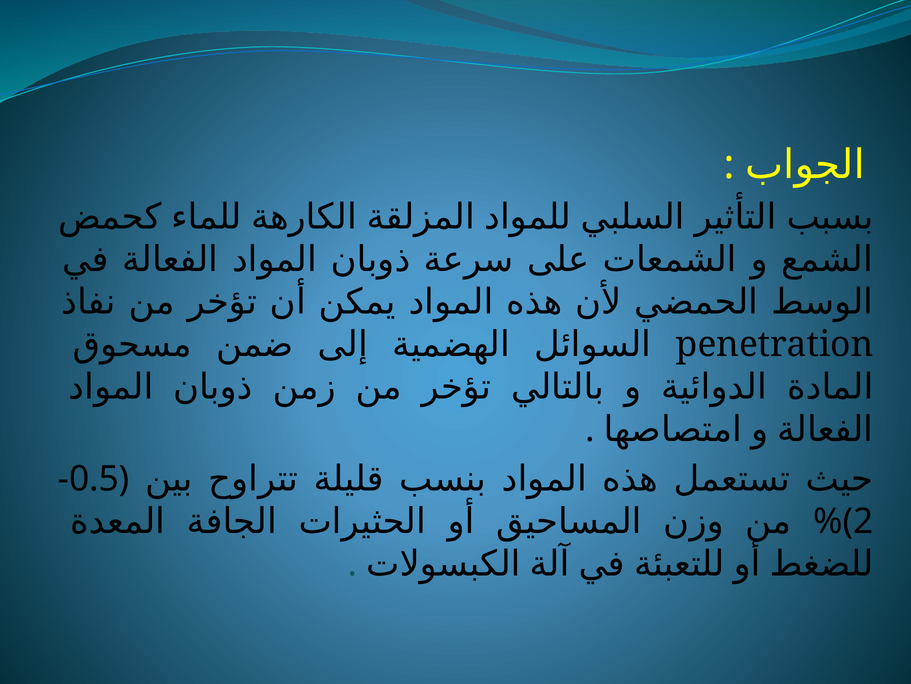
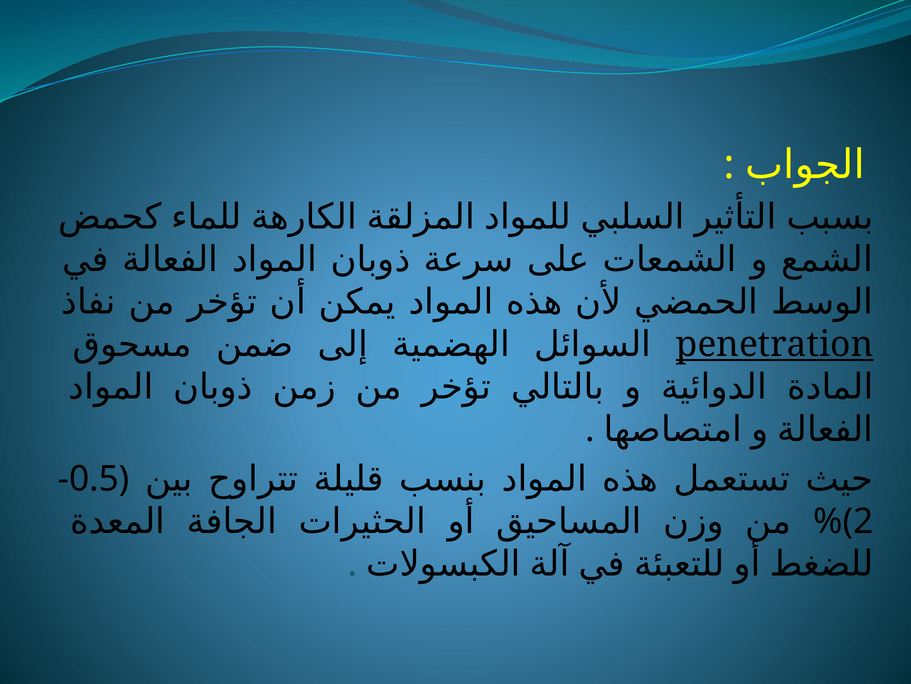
penetration underline: none -> present
